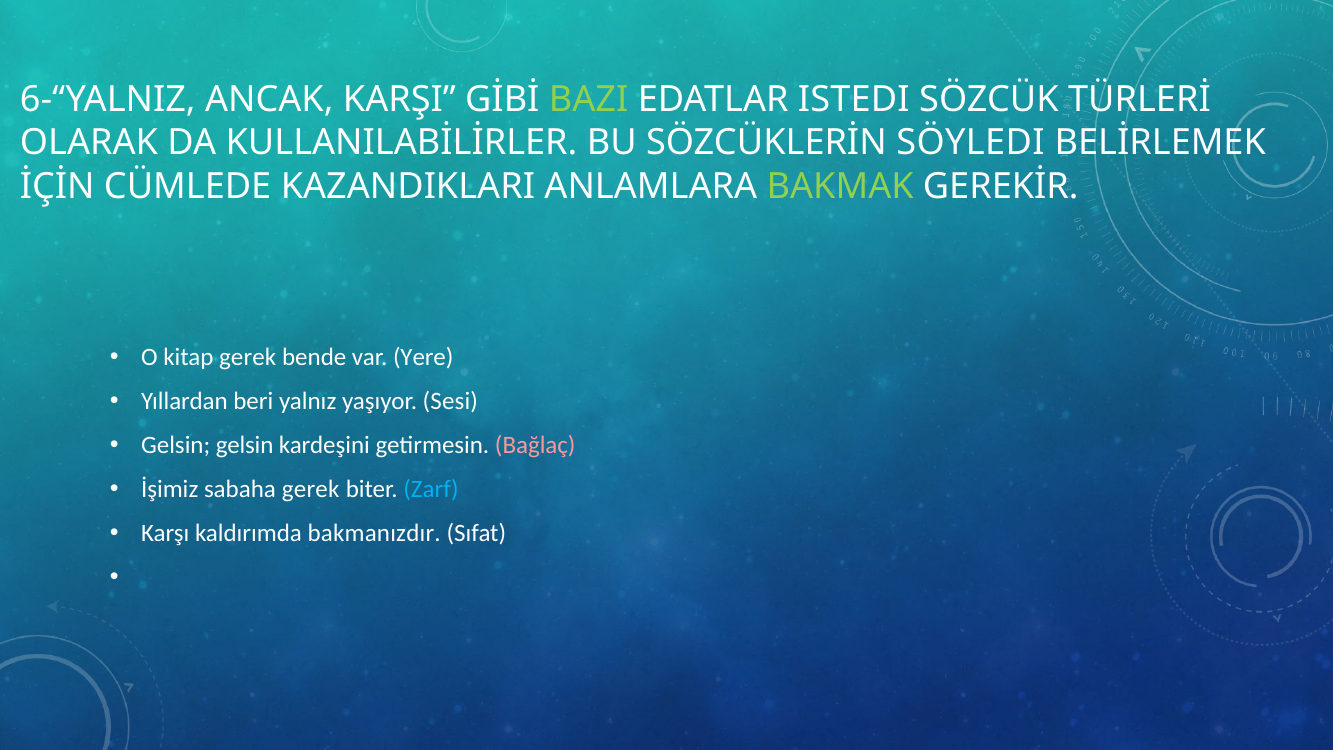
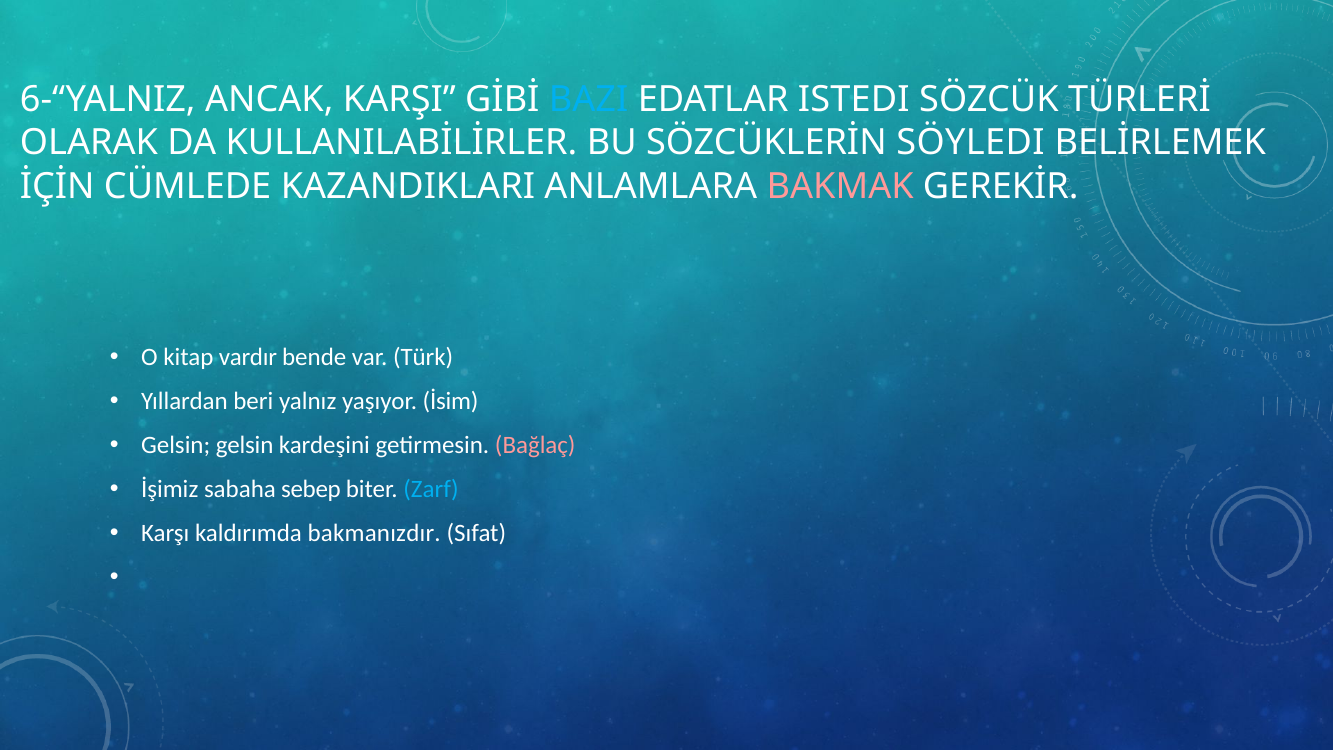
BAZI colour: light green -> light blue
BAKMAK colour: light green -> pink
kitap gerek: gerek -> vardır
Yere: Yere -> Türk
Sesi: Sesi -> İsim
sabaha gerek: gerek -> sebep
